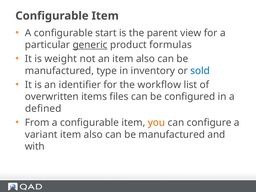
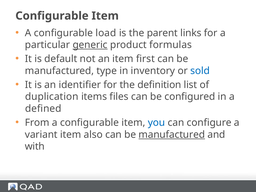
start: start -> load
view: view -> links
weight: weight -> default
an item also: also -> first
workflow: workflow -> definition
overwritten: overwritten -> duplication
you colour: orange -> blue
manufactured at (172, 135) underline: none -> present
